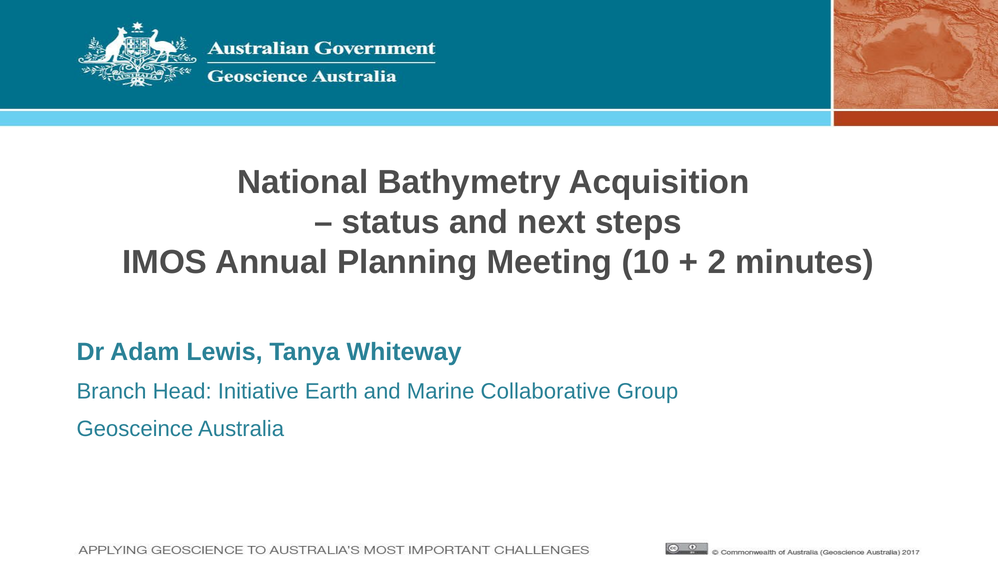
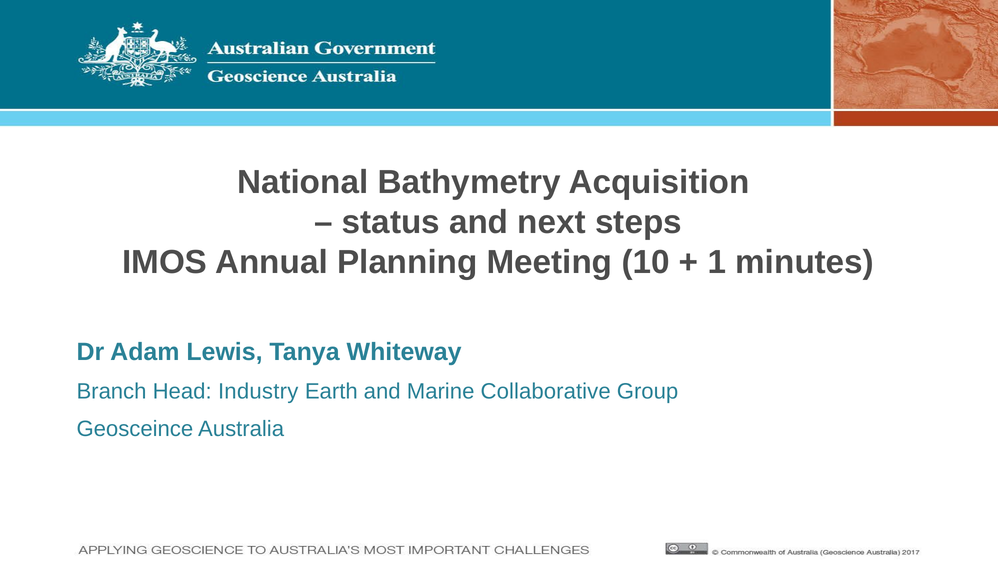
2: 2 -> 1
Initiative: Initiative -> Industry
